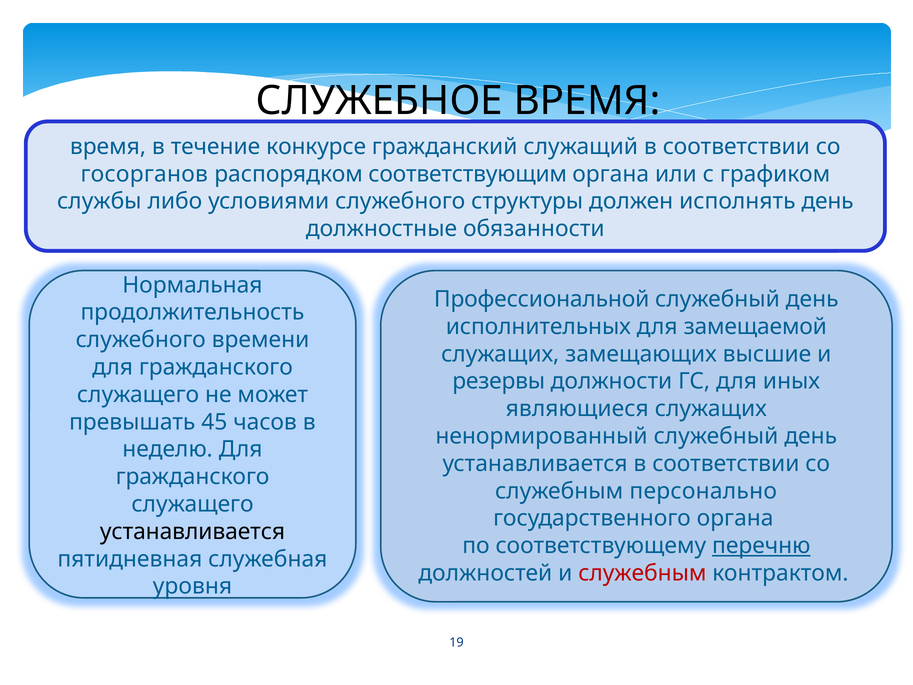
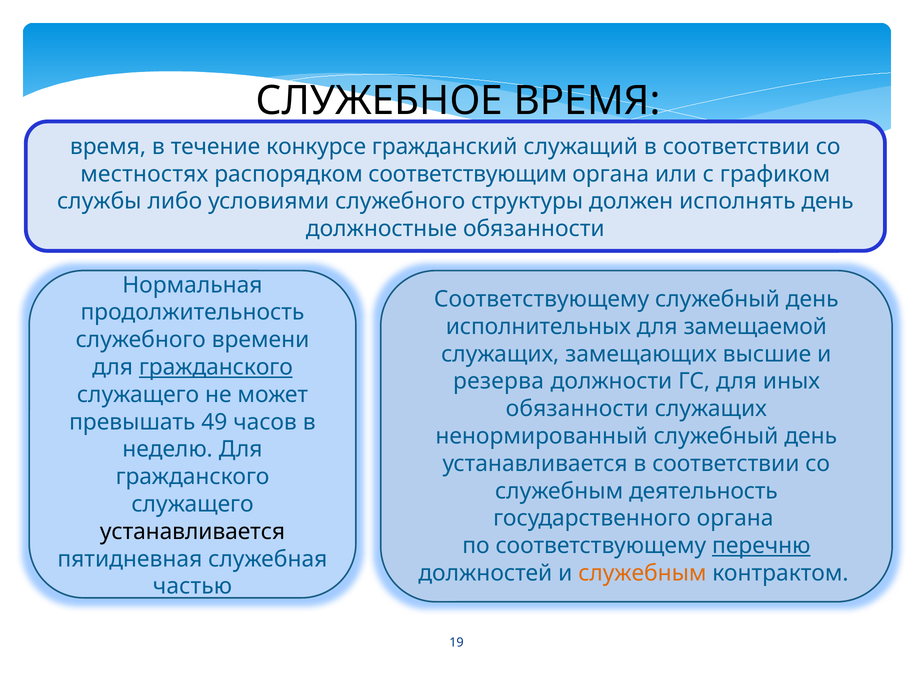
госорганов: госорганов -> местностях
Профессиональной at (542, 299): Профессиональной -> Соответствующему
гражданского at (216, 367) underline: none -> present
резервы: резервы -> резерва
являющиеся at (577, 409): являющиеся -> обязанности
45: 45 -> 49
персонально: персонально -> деятельность
служебным at (642, 573) colour: red -> orange
уровня: уровня -> частью
